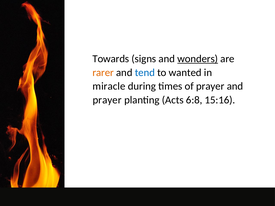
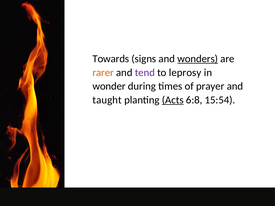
tend colour: blue -> purple
wanted: wanted -> leprosy
miracle: miracle -> wonder
prayer at (107, 100): prayer -> taught
Acts underline: none -> present
15:16: 15:16 -> 15:54
